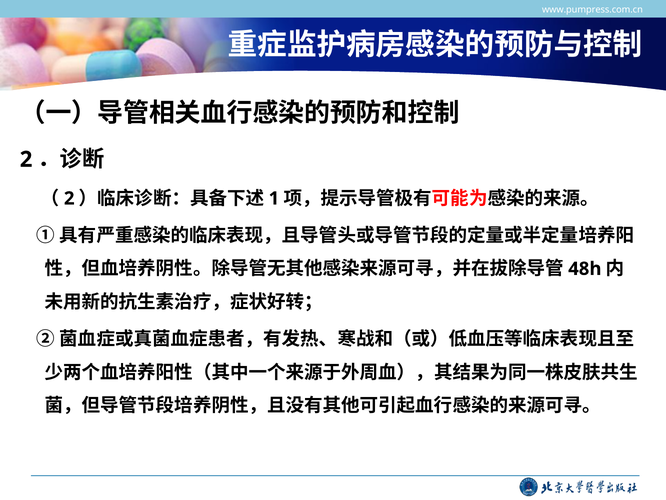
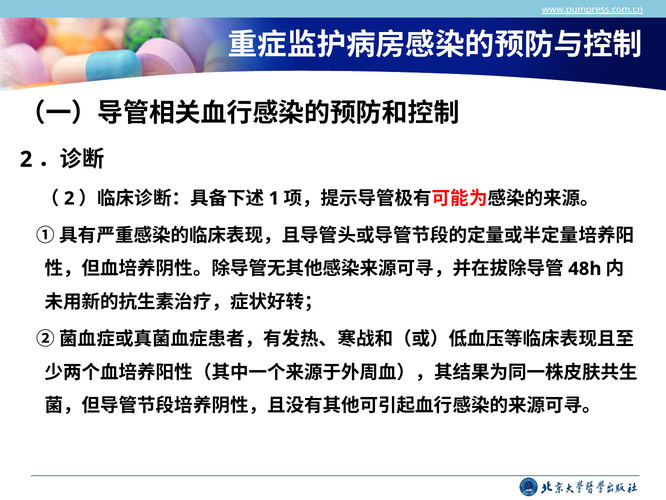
www.pumpress.com.cn underline: none -> present
